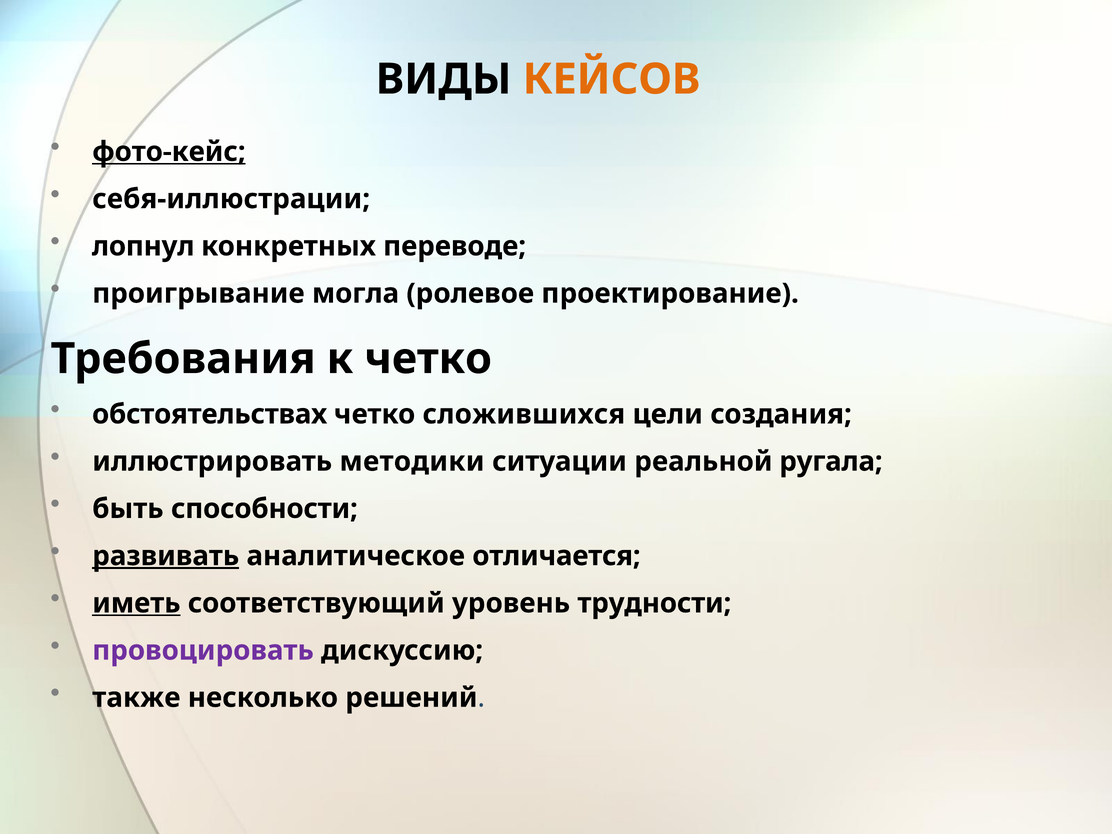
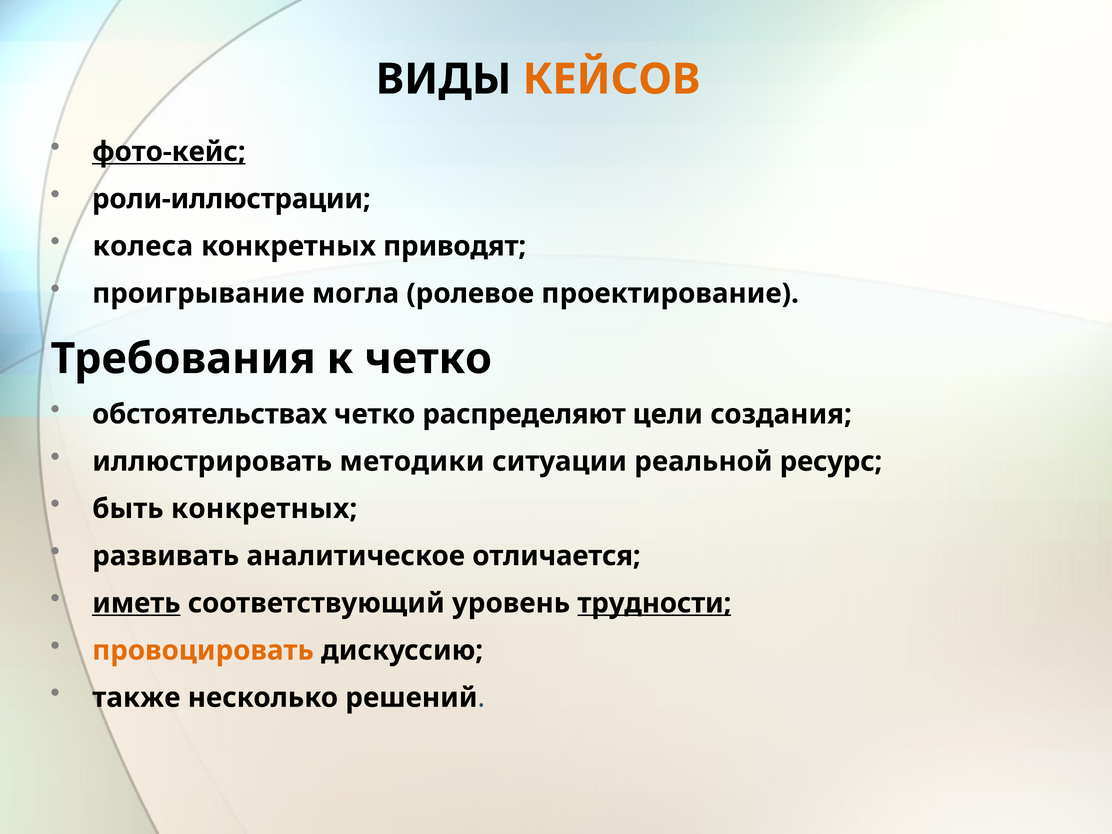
себя-иллюстрации: себя-иллюстрации -> роли-иллюстрации
лопнул: лопнул -> колеса
переводе: переводе -> приводят
сложившихся: сложившихся -> распределяют
ругала: ругала -> ресурс
быть способности: способности -> конкретных
развивать underline: present -> none
трудности underline: none -> present
провоцировать colour: purple -> orange
